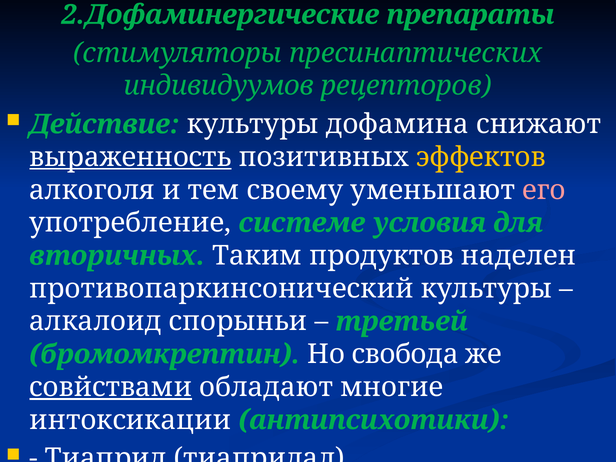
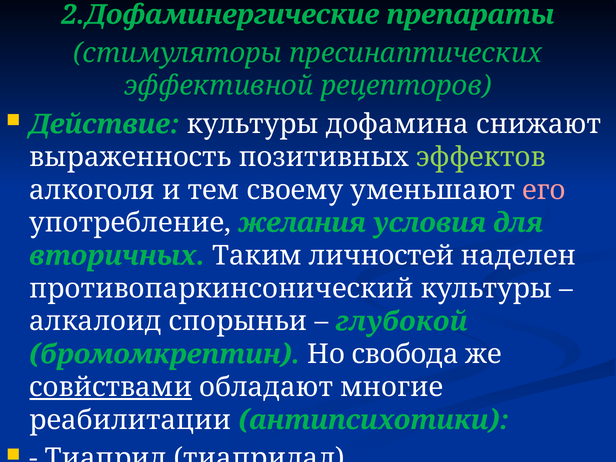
индивидуумов: индивидуумов -> эффективной
выраженность underline: present -> none
эффектов colour: yellow -> light green
системе: системе -> желания
продуктов: продуктов -> личностей
третьей: третьей -> глубокой
интоксикации: интоксикации -> реабилитации
